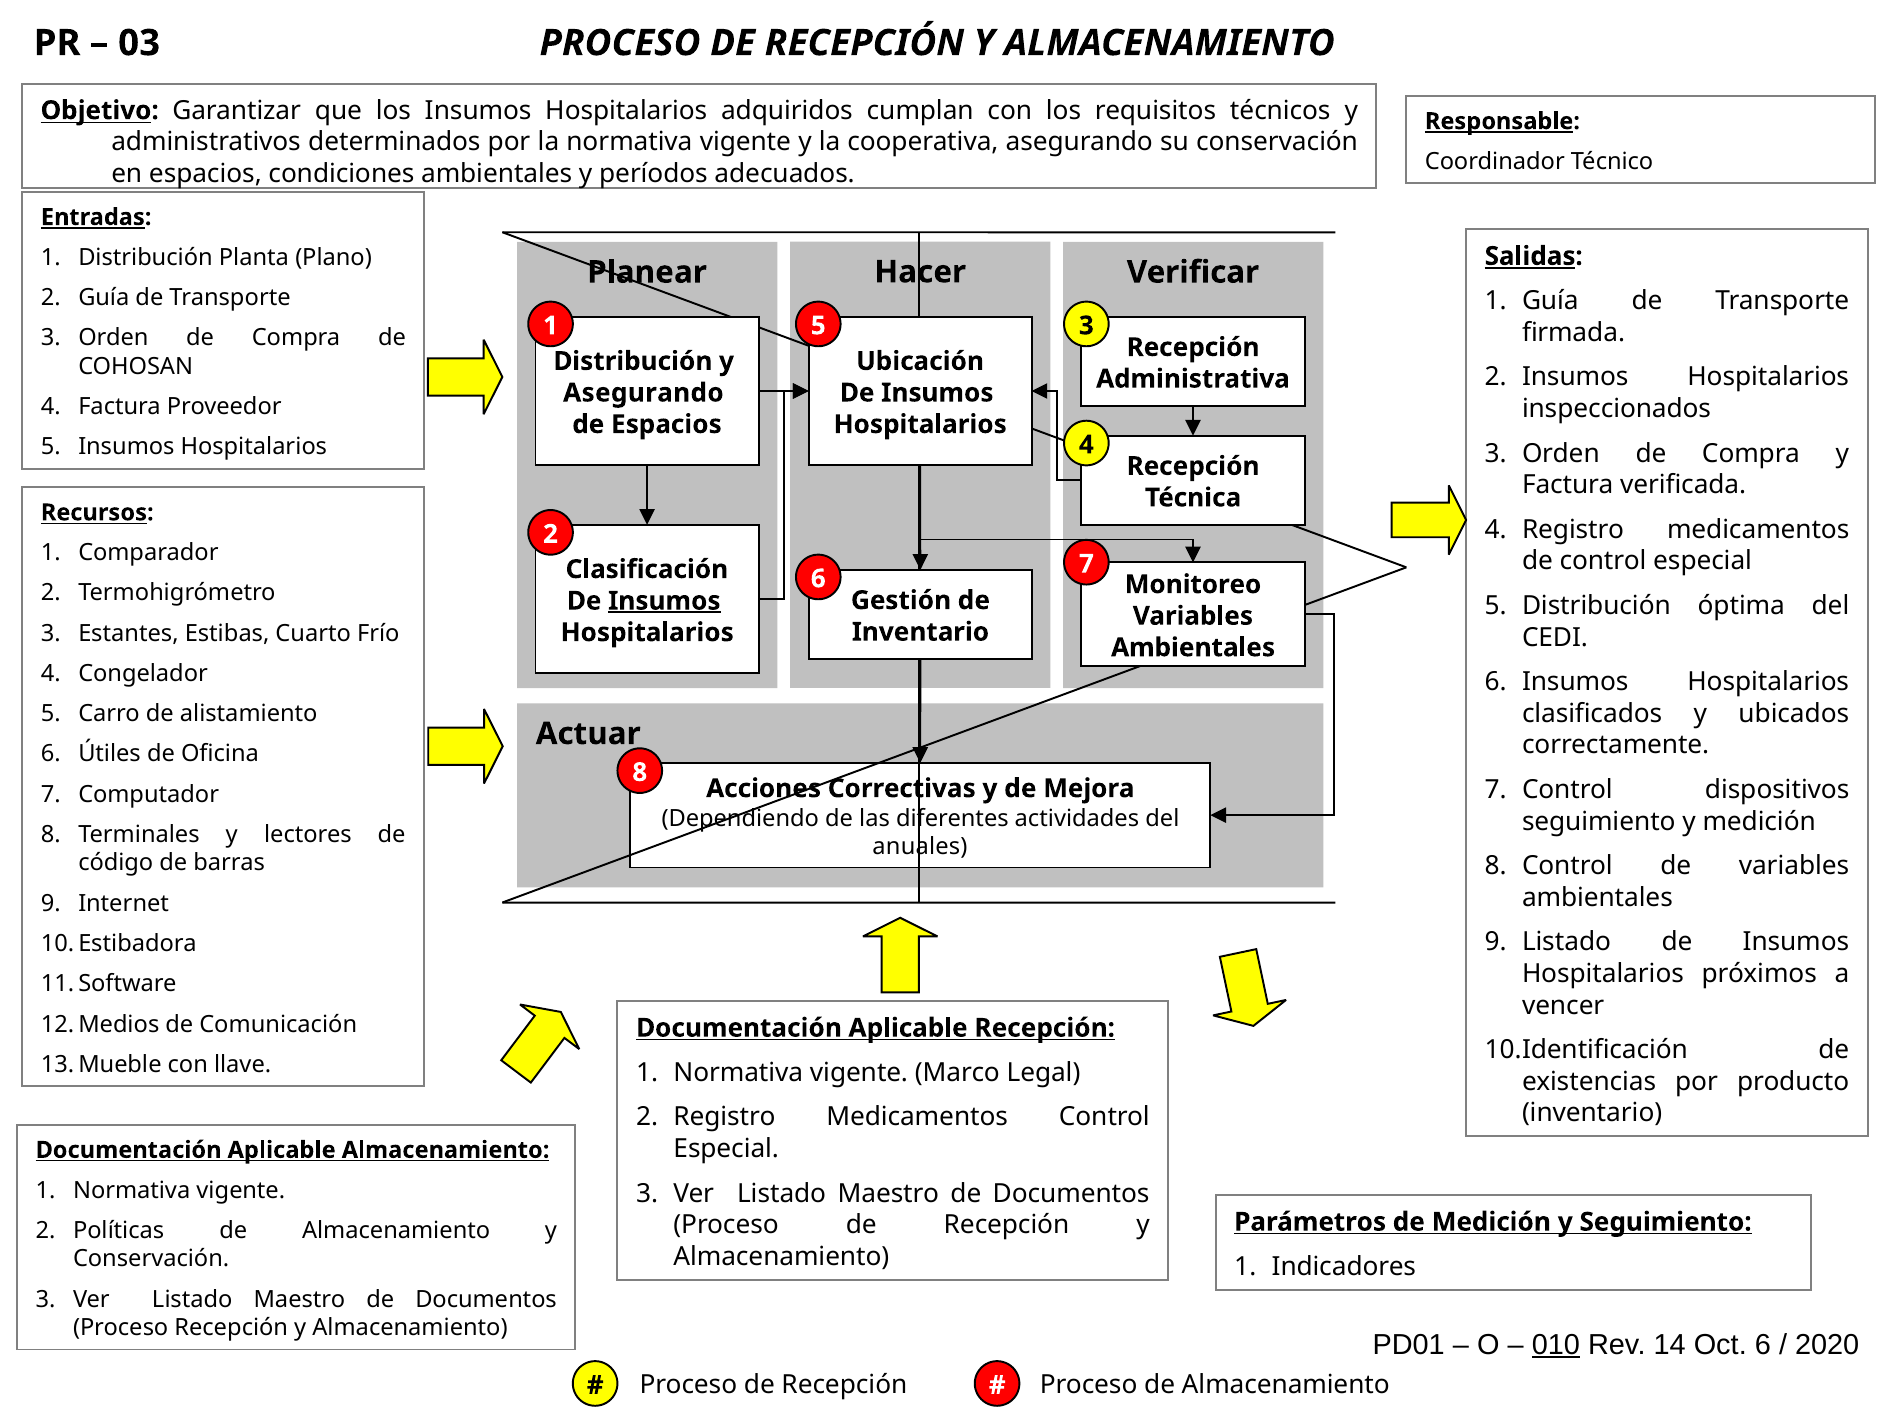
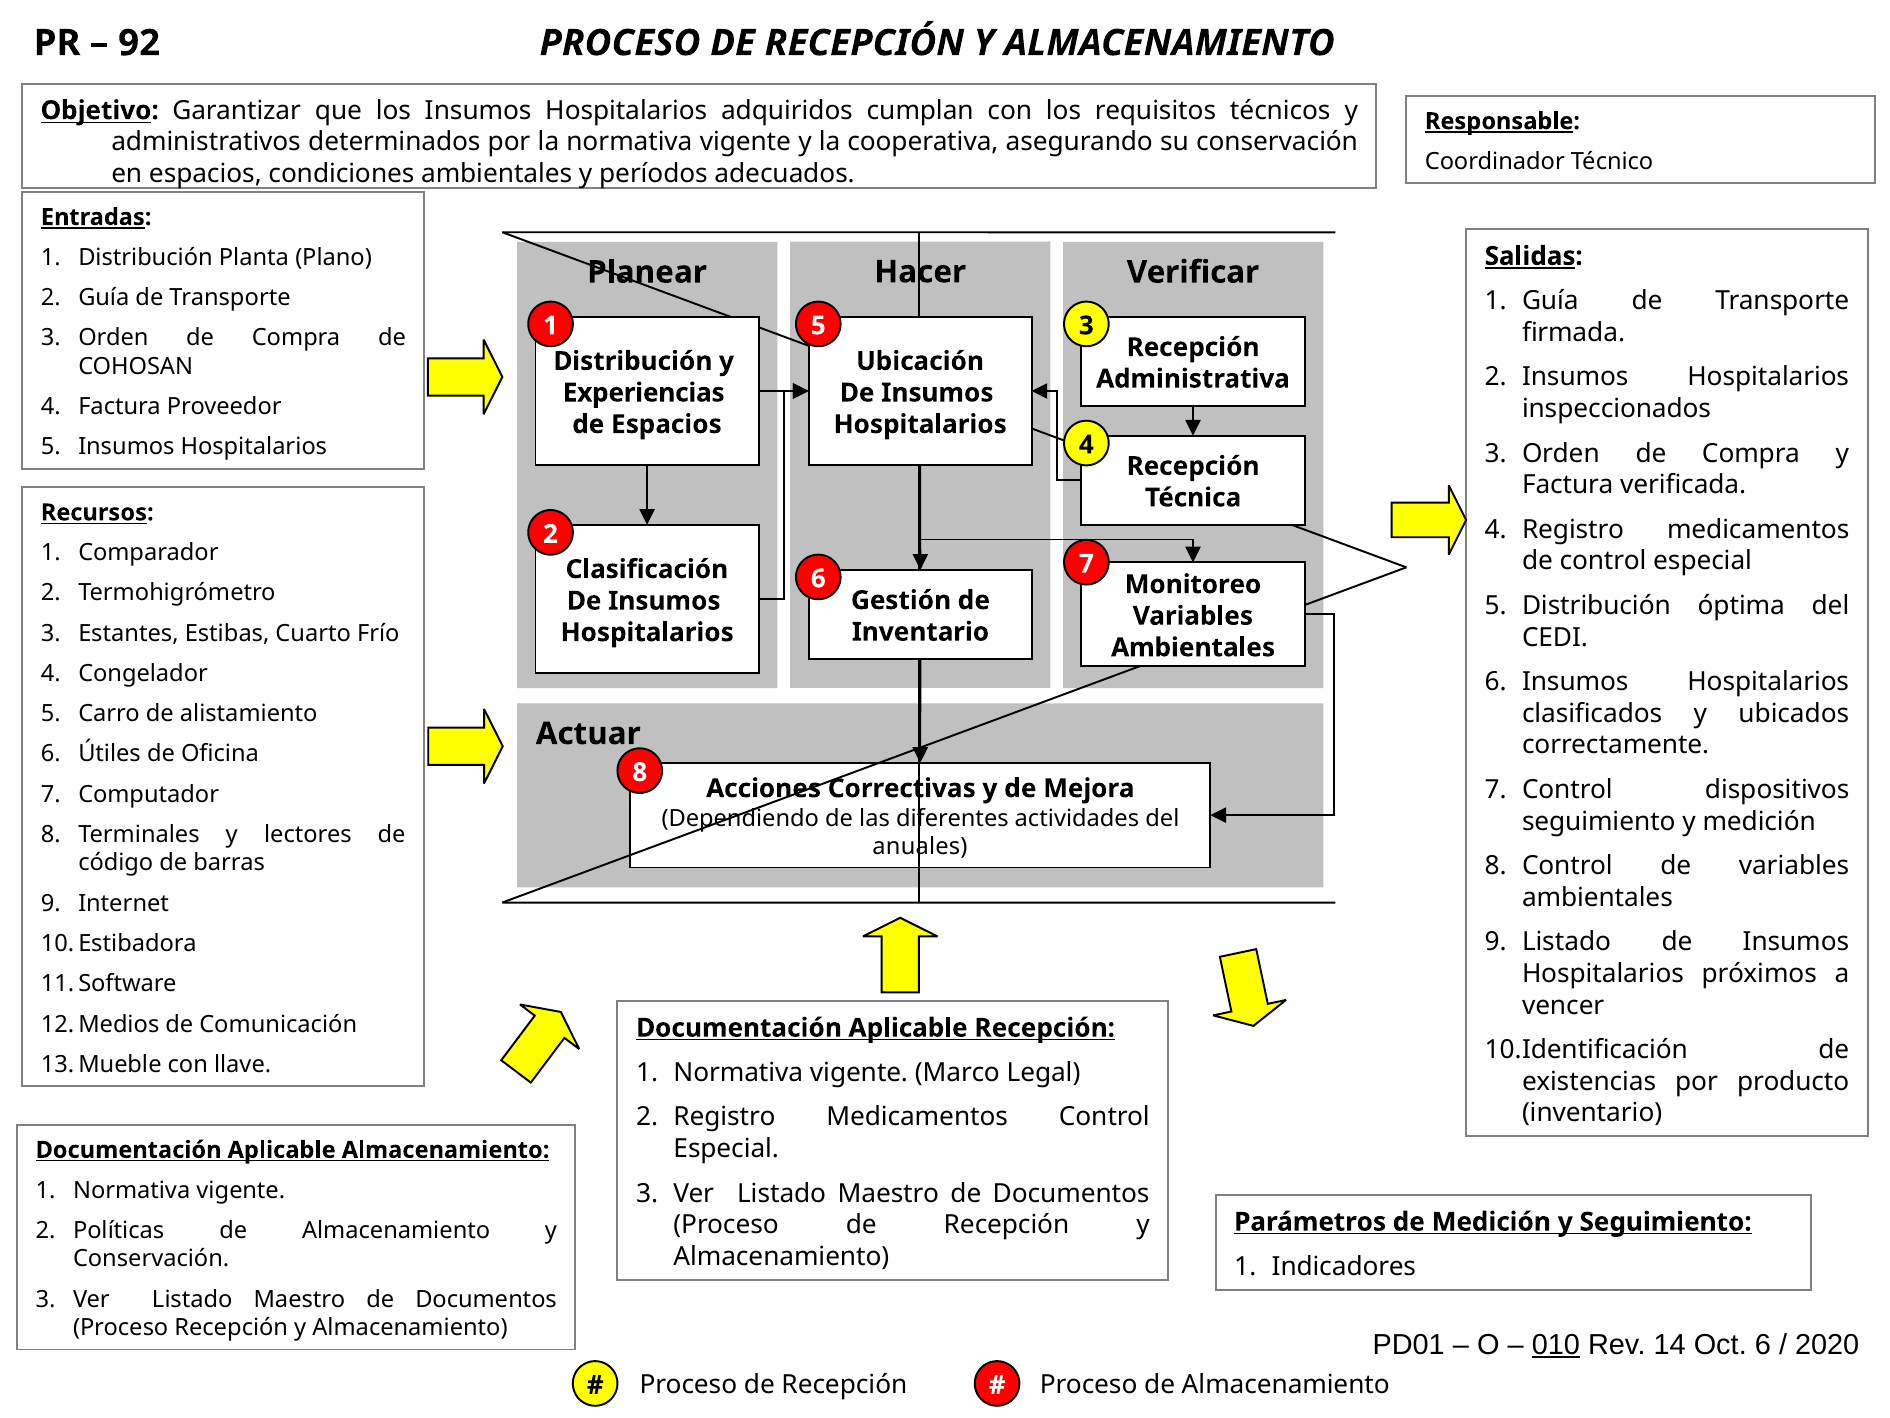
03: 03 -> 92
Asegurando at (643, 393): Asegurando -> Experiencias
Insumos at (664, 601) underline: present -> none
